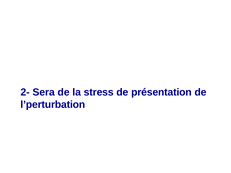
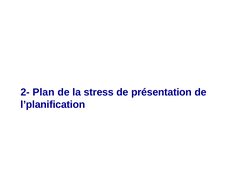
Sera: Sera -> Plan
l’perturbation: l’perturbation -> l’planification
